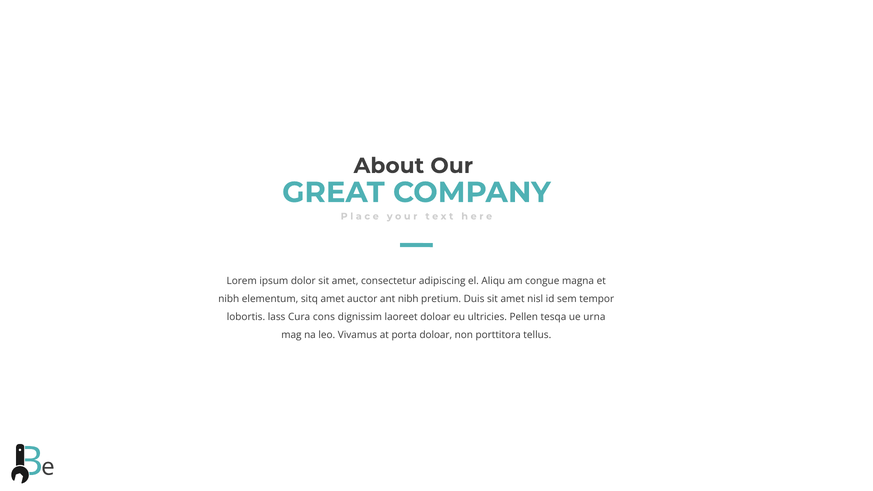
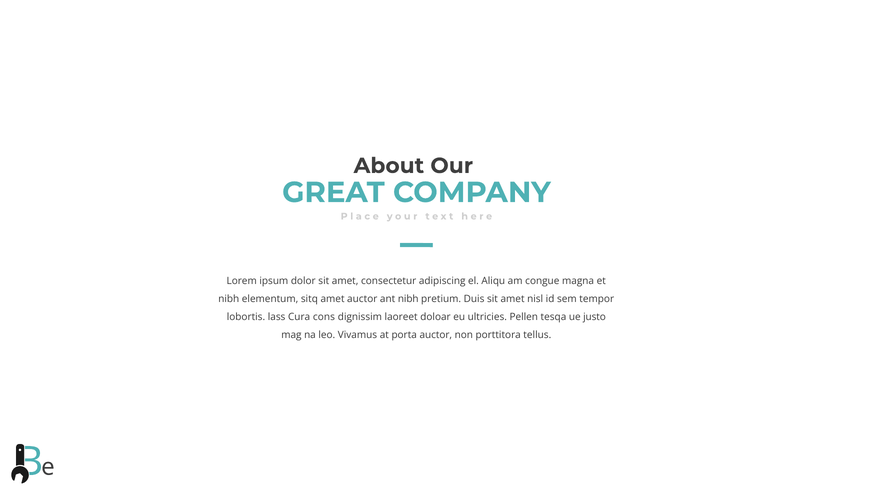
urna: urna -> justo
porta doloar: doloar -> auctor
